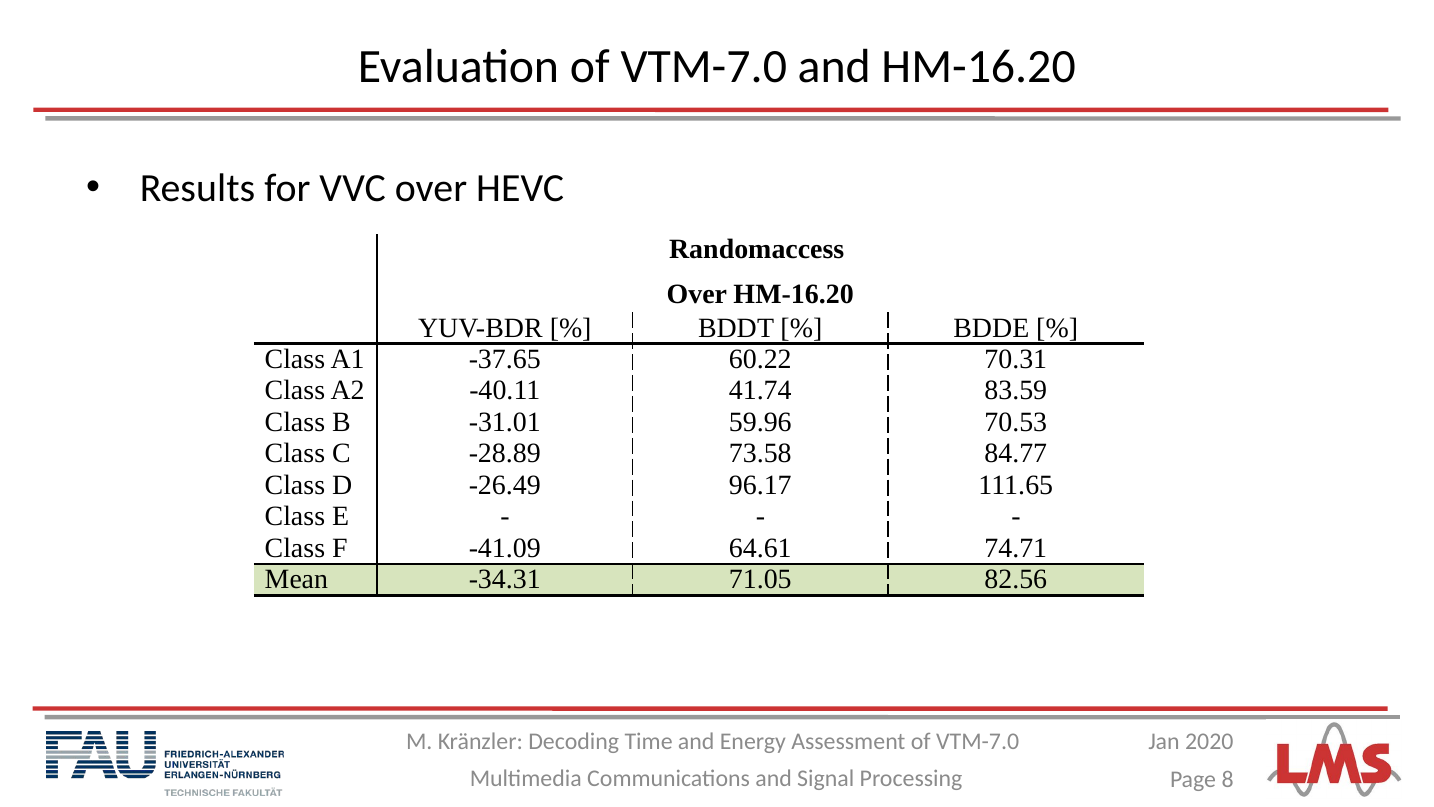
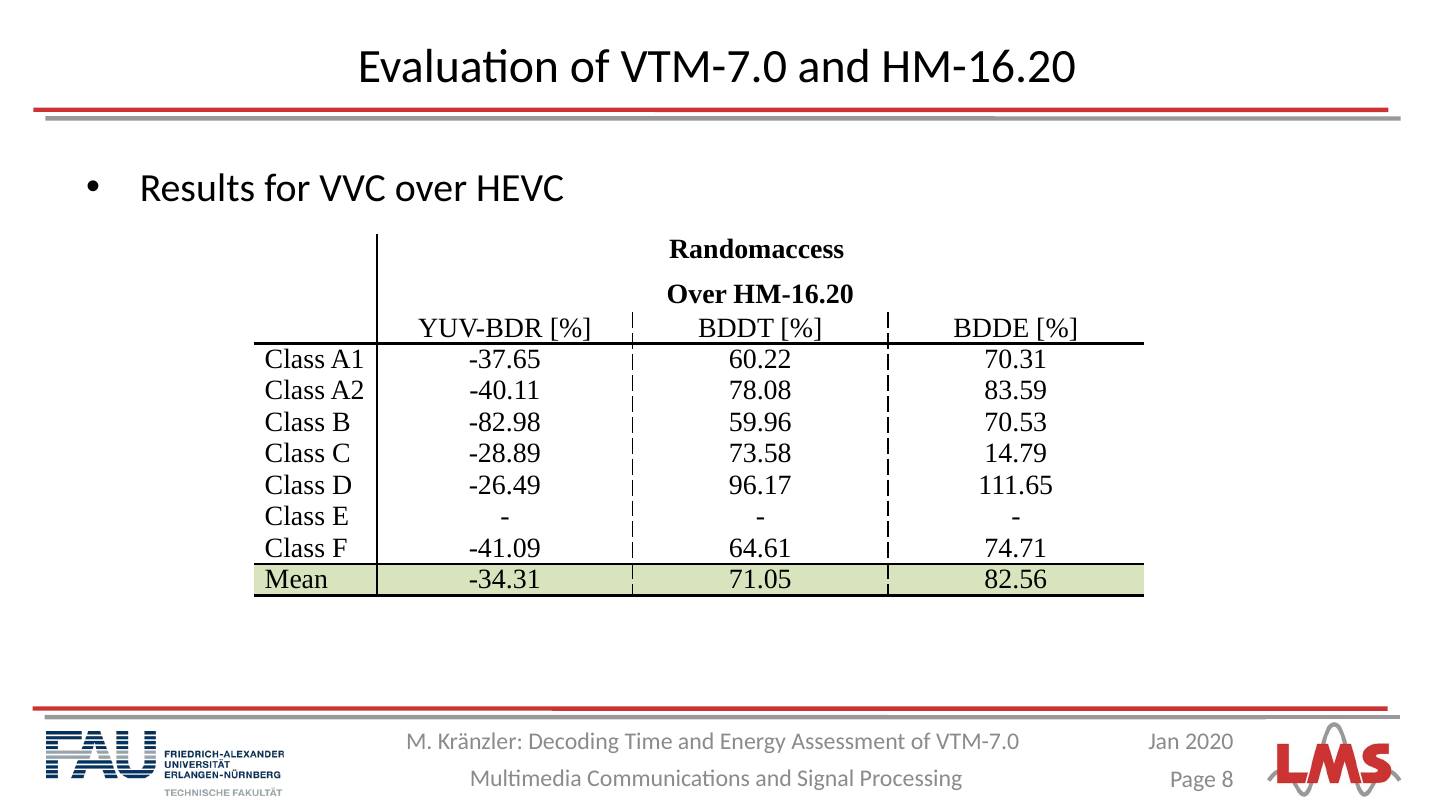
41.74: 41.74 -> 78.08
-31.01: -31.01 -> -82.98
84.77: 84.77 -> 14.79
